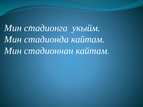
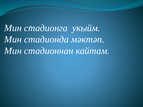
стадионда кайтам: кайтам -> мәктәп
